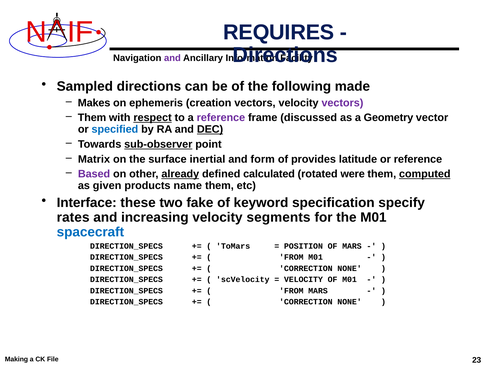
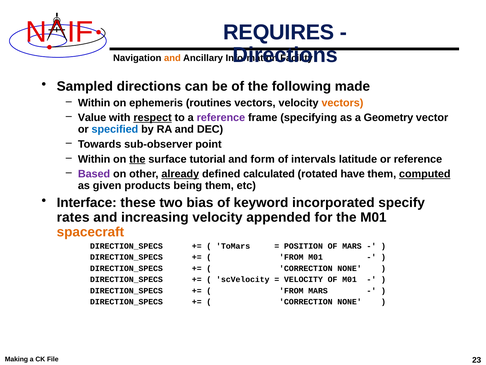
and at (172, 58) colour: purple -> orange
Makes at (94, 103): Makes -> Within
creation: creation -> routines
vectors at (342, 103) colour: purple -> orange
Them at (92, 118): Them -> Value
discussed: discussed -> specifying
DEC underline: present -> none
sub-observer underline: present -> none
Matrix at (94, 159): Matrix -> Within
the at (137, 159) underline: none -> present
inertial: inertial -> tutorial
provides: provides -> intervals
were: were -> have
name: name -> being
fake: fake -> bias
specification: specification -> incorporated
segments: segments -> appended
spacecraft colour: blue -> orange
